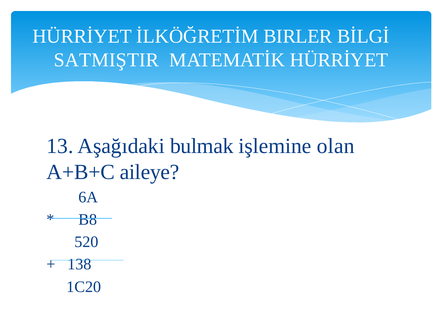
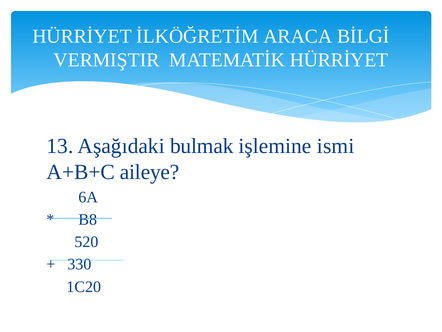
BIRLER: BIRLER -> ARACA
SATMIŞTIR: SATMIŞTIR -> VERMIŞTIR
olan: olan -> ismi
138: 138 -> 330
